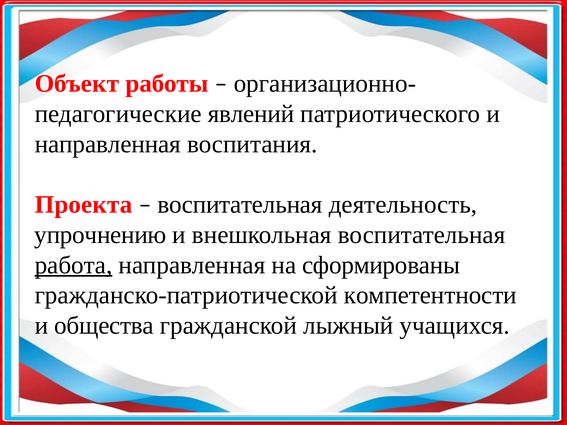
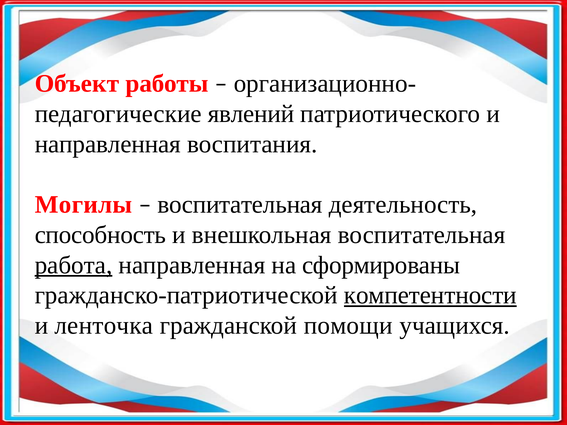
Проекта: Проекта -> Могилы
упрочнению: упрочнению -> способность
компетентности underline: none -> present
общества: общества -> ленточка
лыжный: лыжный -> помощи
